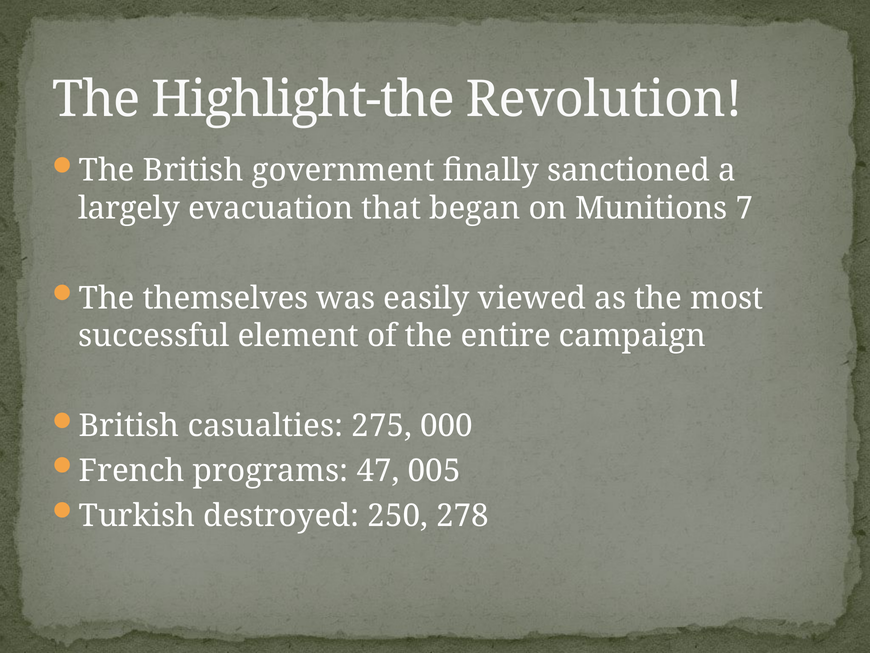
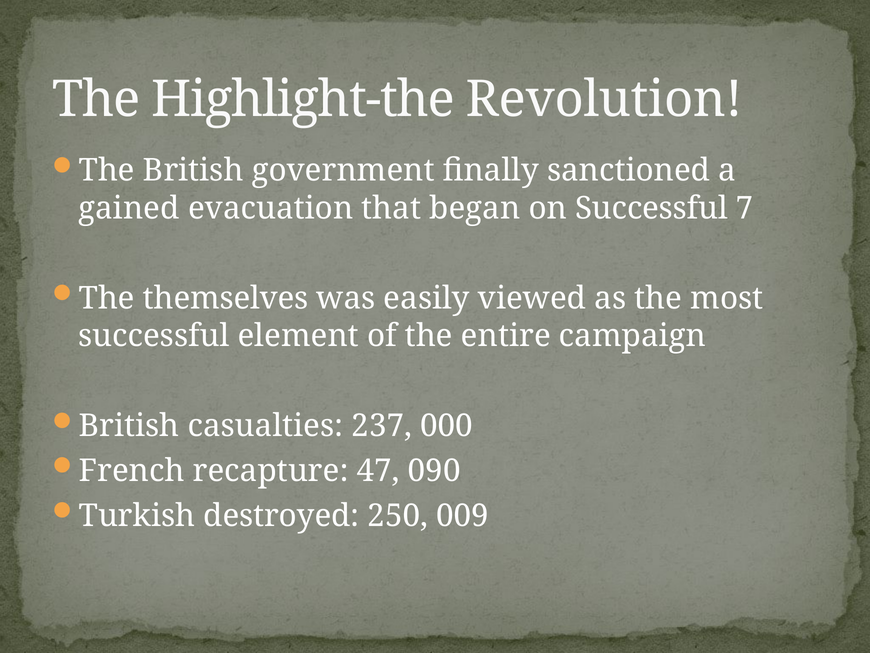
largely: largely -> gained
on Munitions: Munitions -> Successful
275: 275 -> 237
programs: programs -> recapture
005: 005 -> 090
278: 278 -> 009
